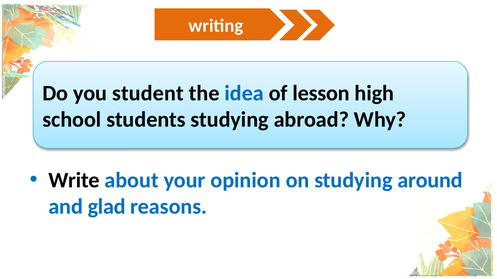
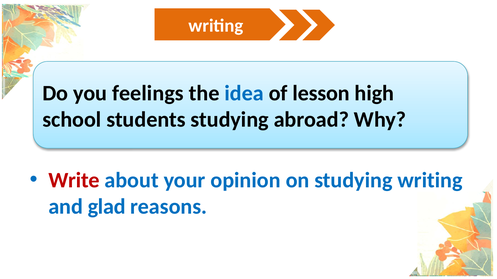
student: student -> feelings
Write colour: black -> red
studying around: around -> writing
